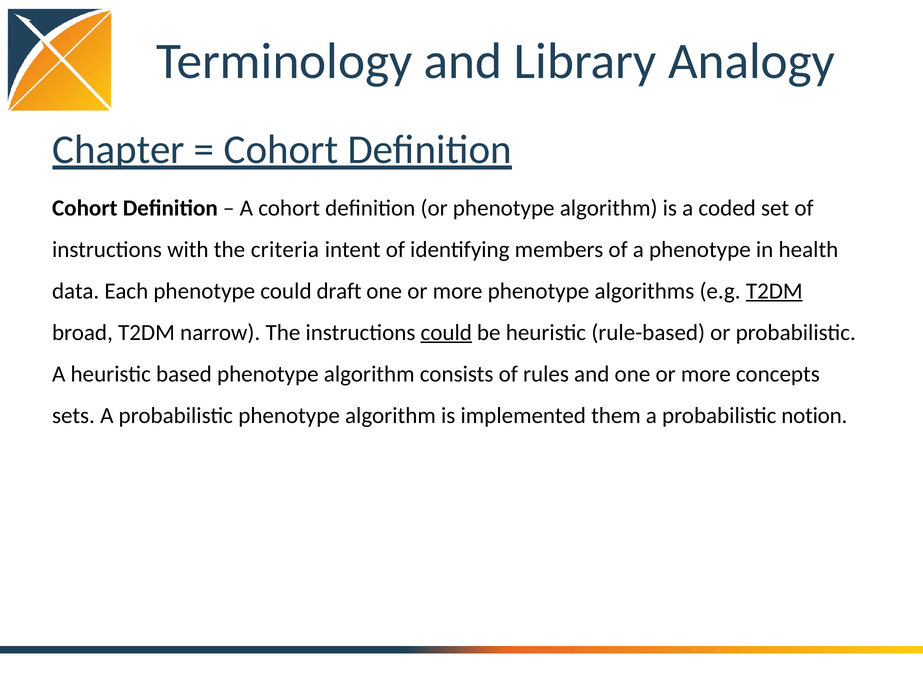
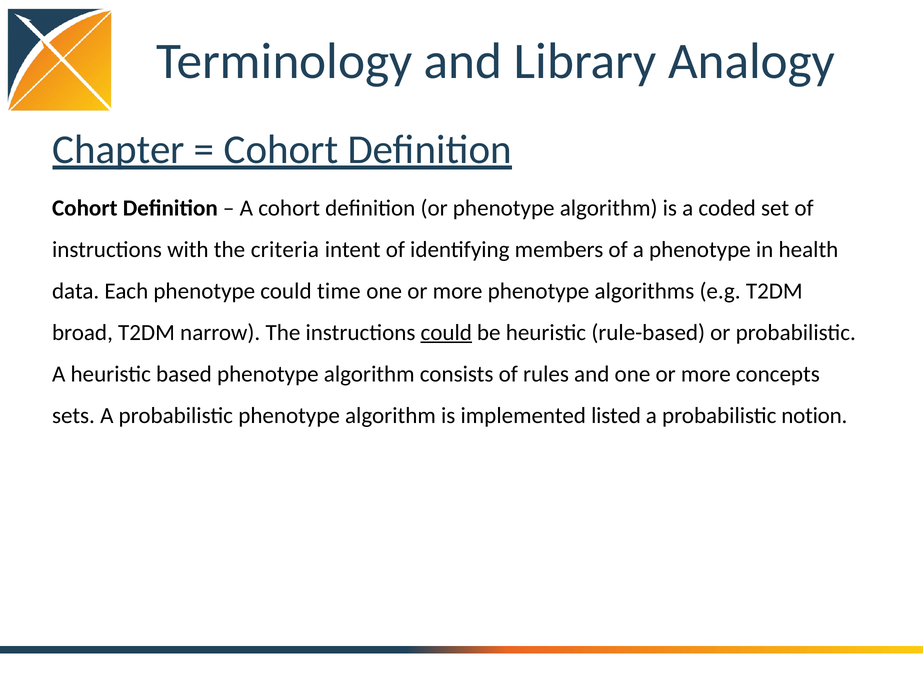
draft: draft -> time
T2DM at (774, 291) underline: present -> none
them: them -> listed
